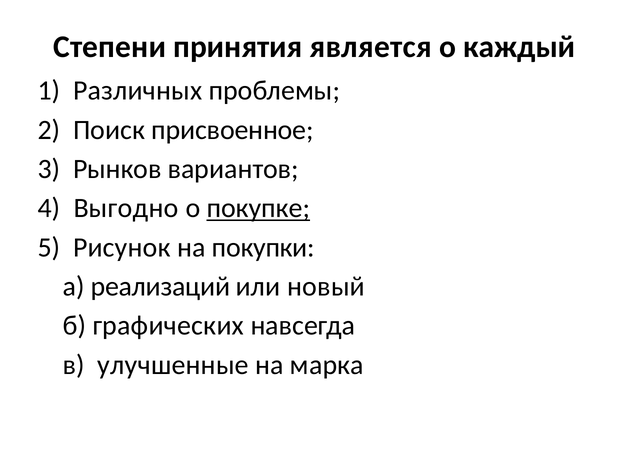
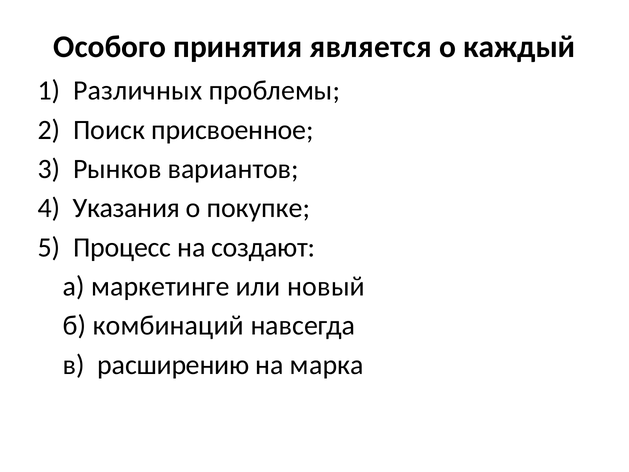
Степени: Степени -> Особого
Выгодно: Выгодно -> Указания
покупке underline: present -> none
Рисунок: Рисунок -> Процесс
покупки: покупки -> создают
реализаций: реализаций -> маркетинге
графических: графических -> комбинаций
улучшенные: улучшенные -> расширению
